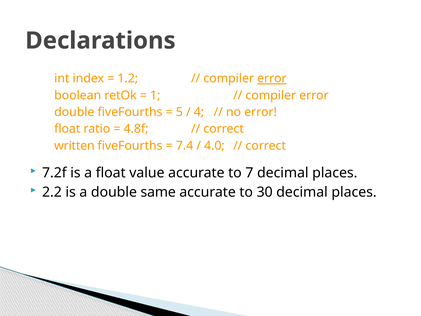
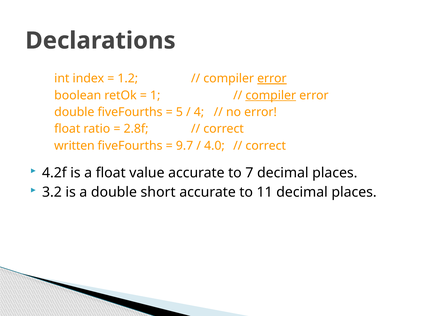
compiler at (271, 95) underline: none -> present
4.8f: 4.8f -> 2.8f
7.4: 7.4 -> 9.7
7.2f: 7.2f -> 4.2f
2.2: 2.2 -> 3.2
same: same -> short
30: 30 -> 11
